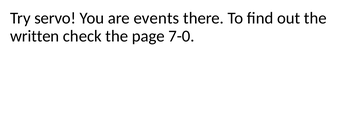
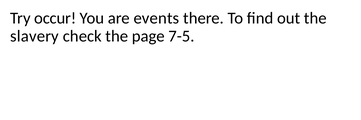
servo: servo -> occur
written: written -> slavery
7-0: 7-0 -> 7-5
